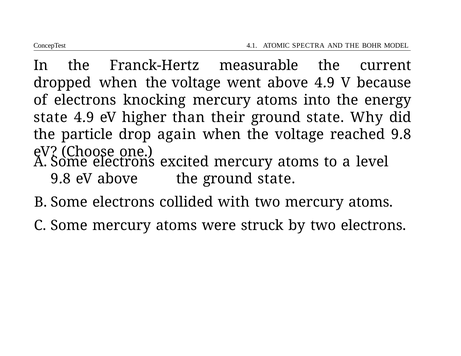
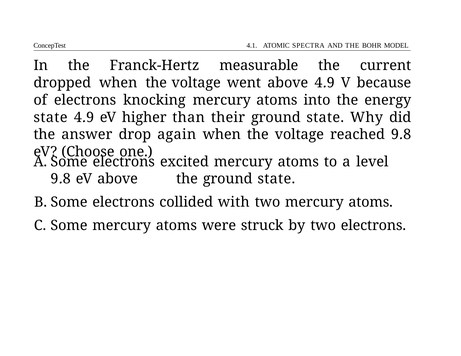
particle: particle -> answer
